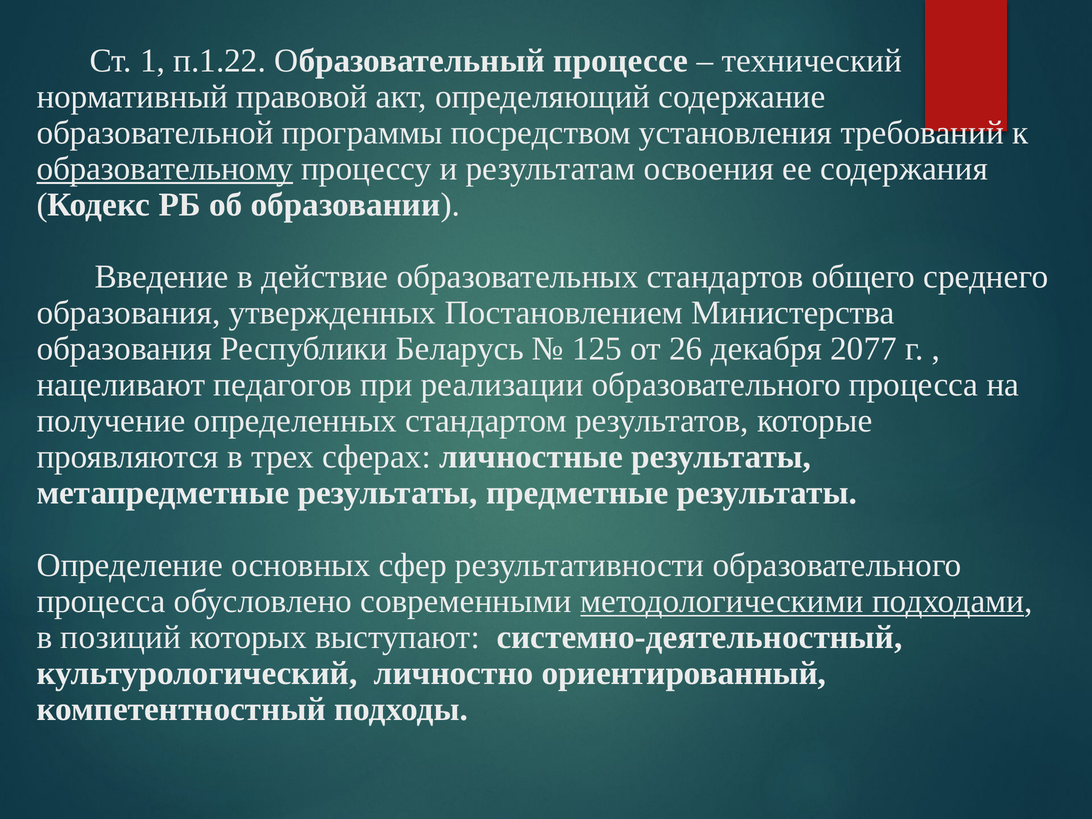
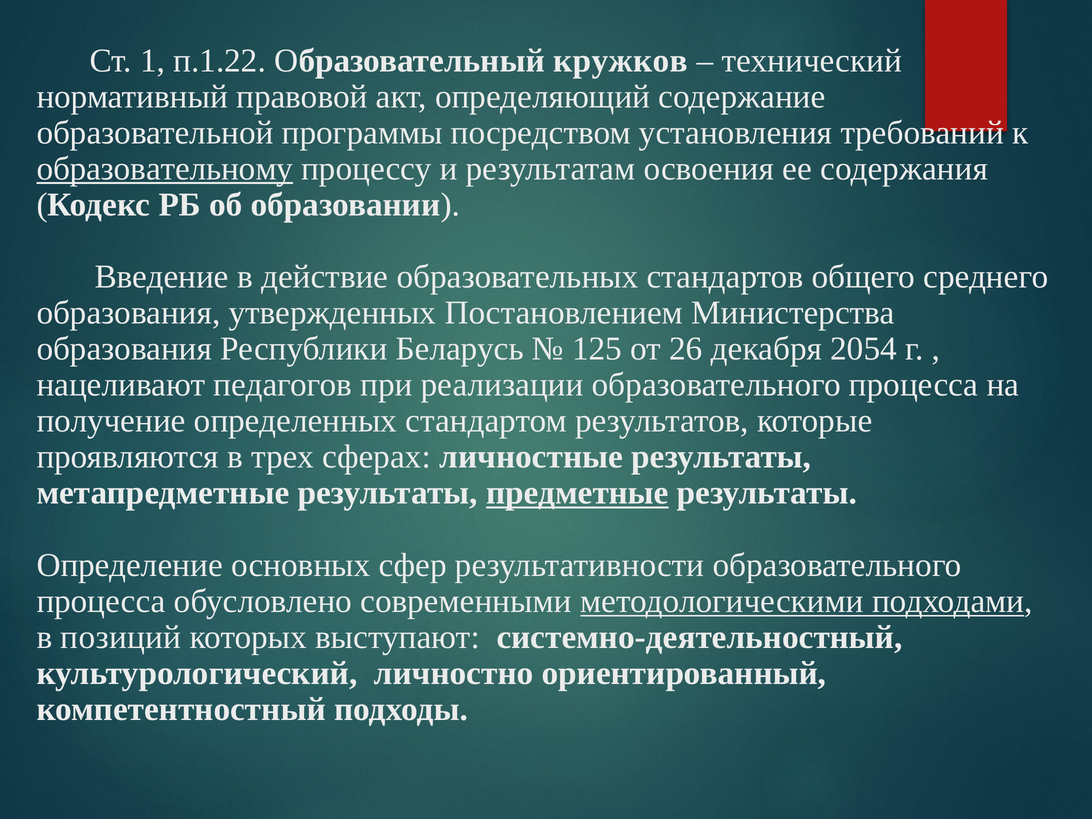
процессе: процессе -> кружков
2077: 2077 -> 2054
предметные underline: none -> present
